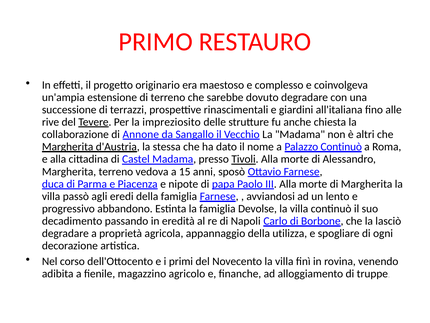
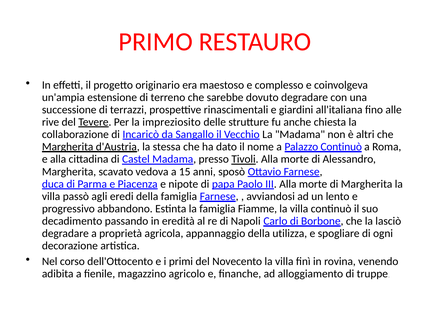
Annone: Annone -> Incaricò
Margherita terreno: terreno -> scavato
Devolse: Devolse -> Fiamme
